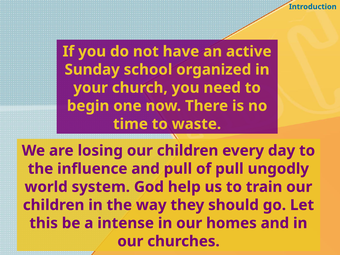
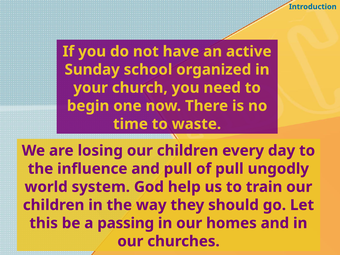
intense: intense -> passing
